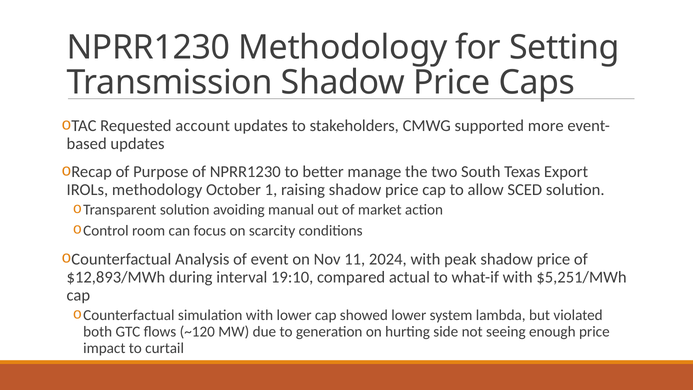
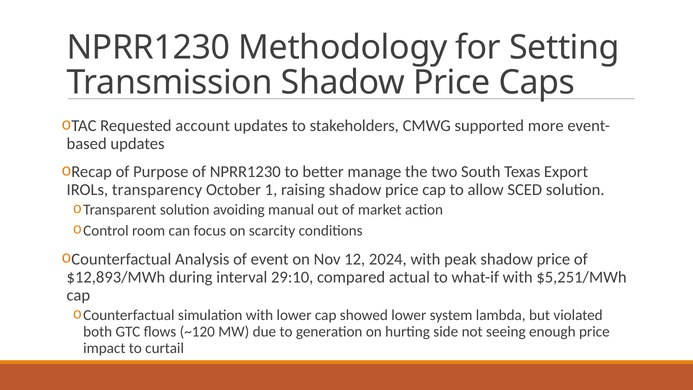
IROLs methodology: methodology -> transparency
11: 11 -> 12
19:10: 19:10 -> 29:10
